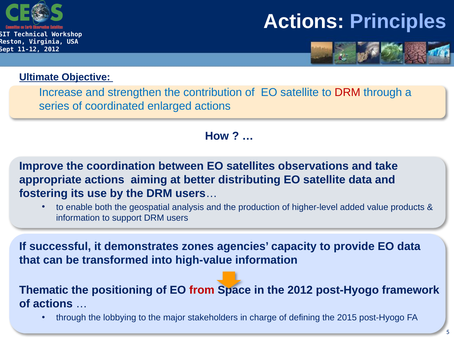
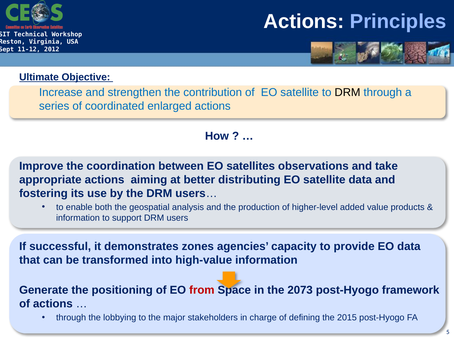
DRM at (347, 92) colour: red -> black
Thematic: Thematic -> Generate
the 2012: 2012 -> 2073
